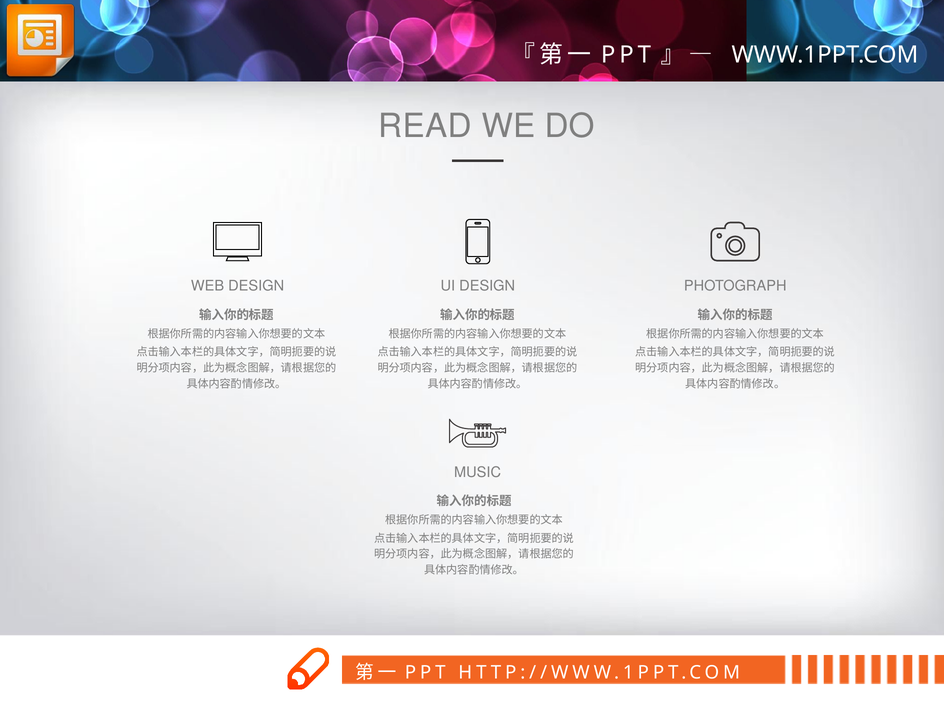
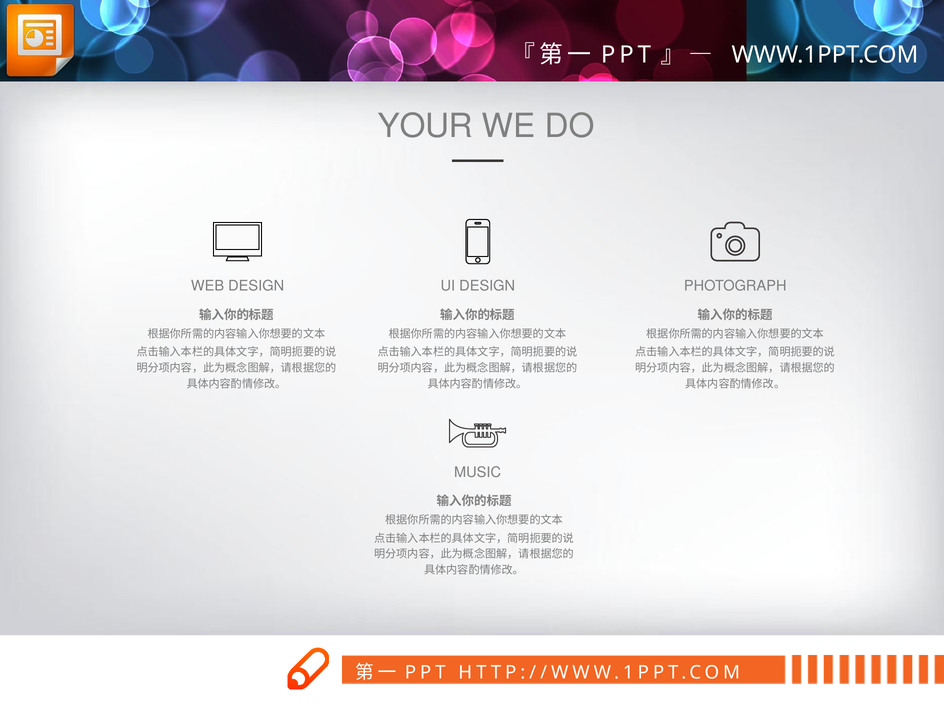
READ: READ -> YOUR
